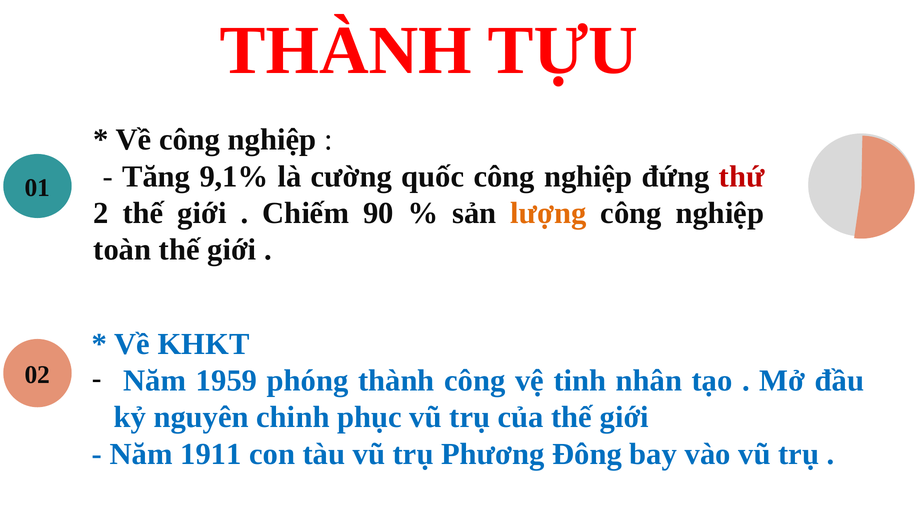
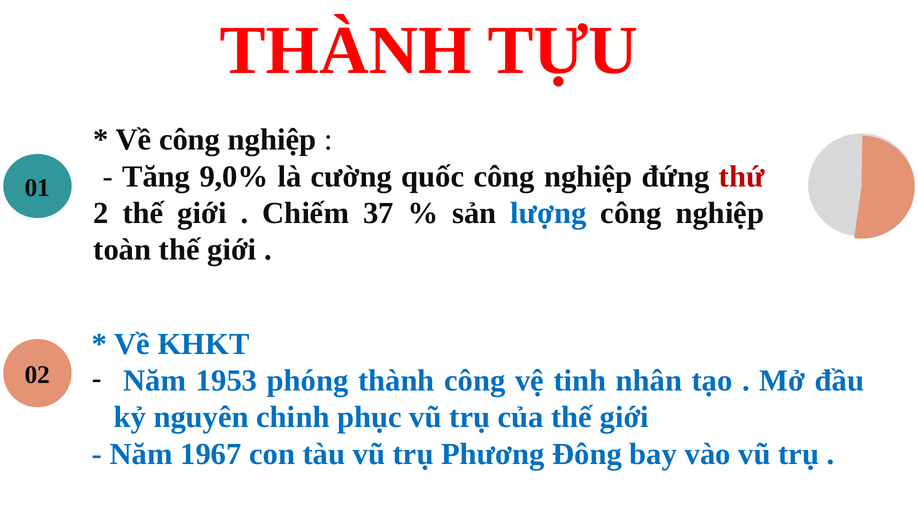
9,1%: 9,1% -> 9,0%
90: 90 -> 37
lượng colour: orange -> blue
1959: 1959 -> 1953
1911: 1911 -> 1967
